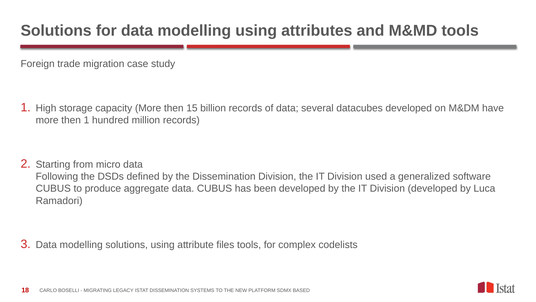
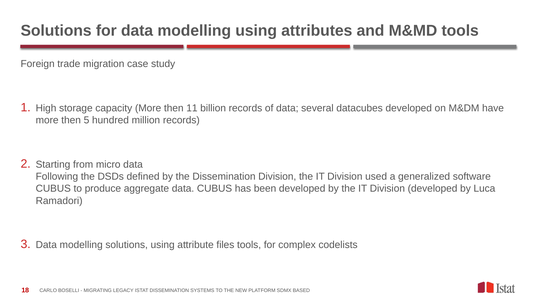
15: 15 -> 11
then 1: 1 -> 5
